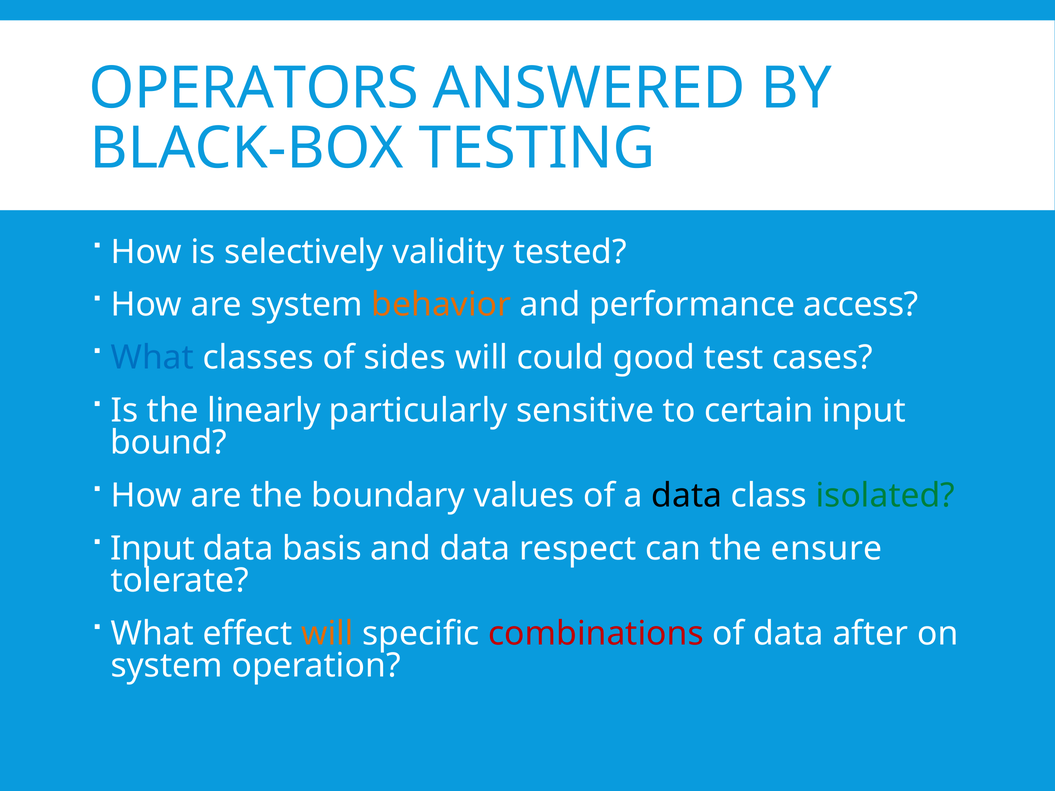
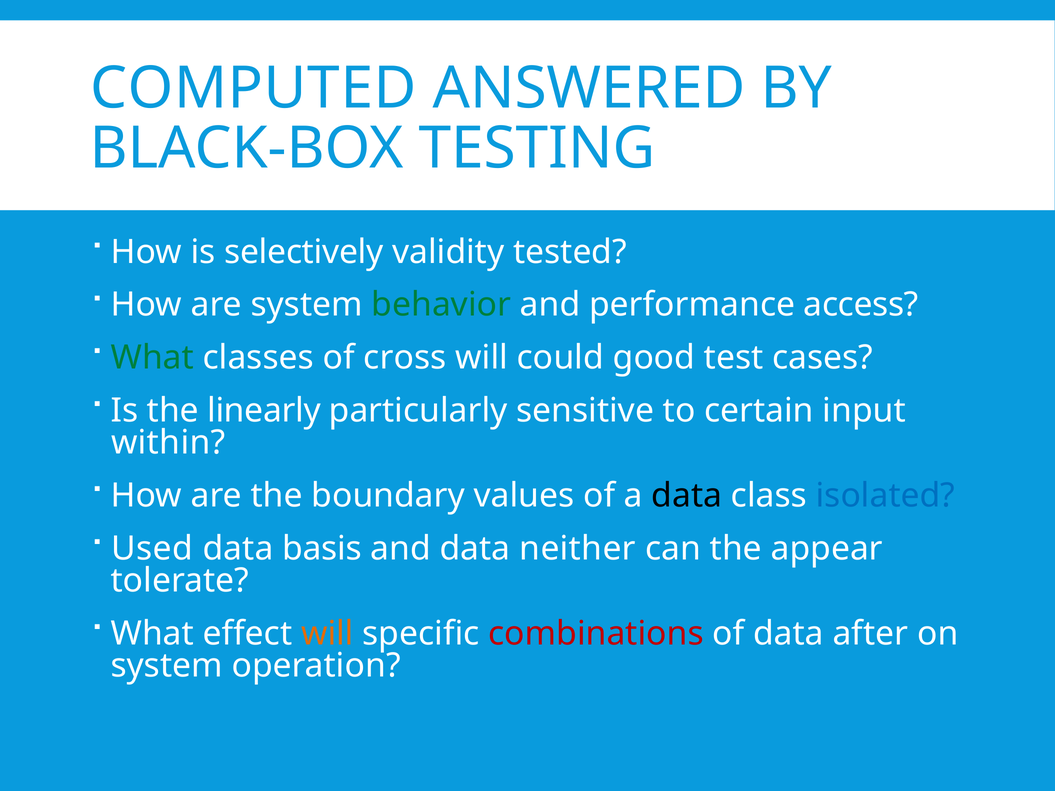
OPERATORS: OPERATORS -> COMPUTED
behavior colour: orange -> green
What at (152, 358) colour: blue -> green
sides: sides -> cross
bound: bound -> within
isolated colour: green -> blue
Input at (152, 549): Input -> Used
respect: respect -> neither
ensure: ensure -> appear
